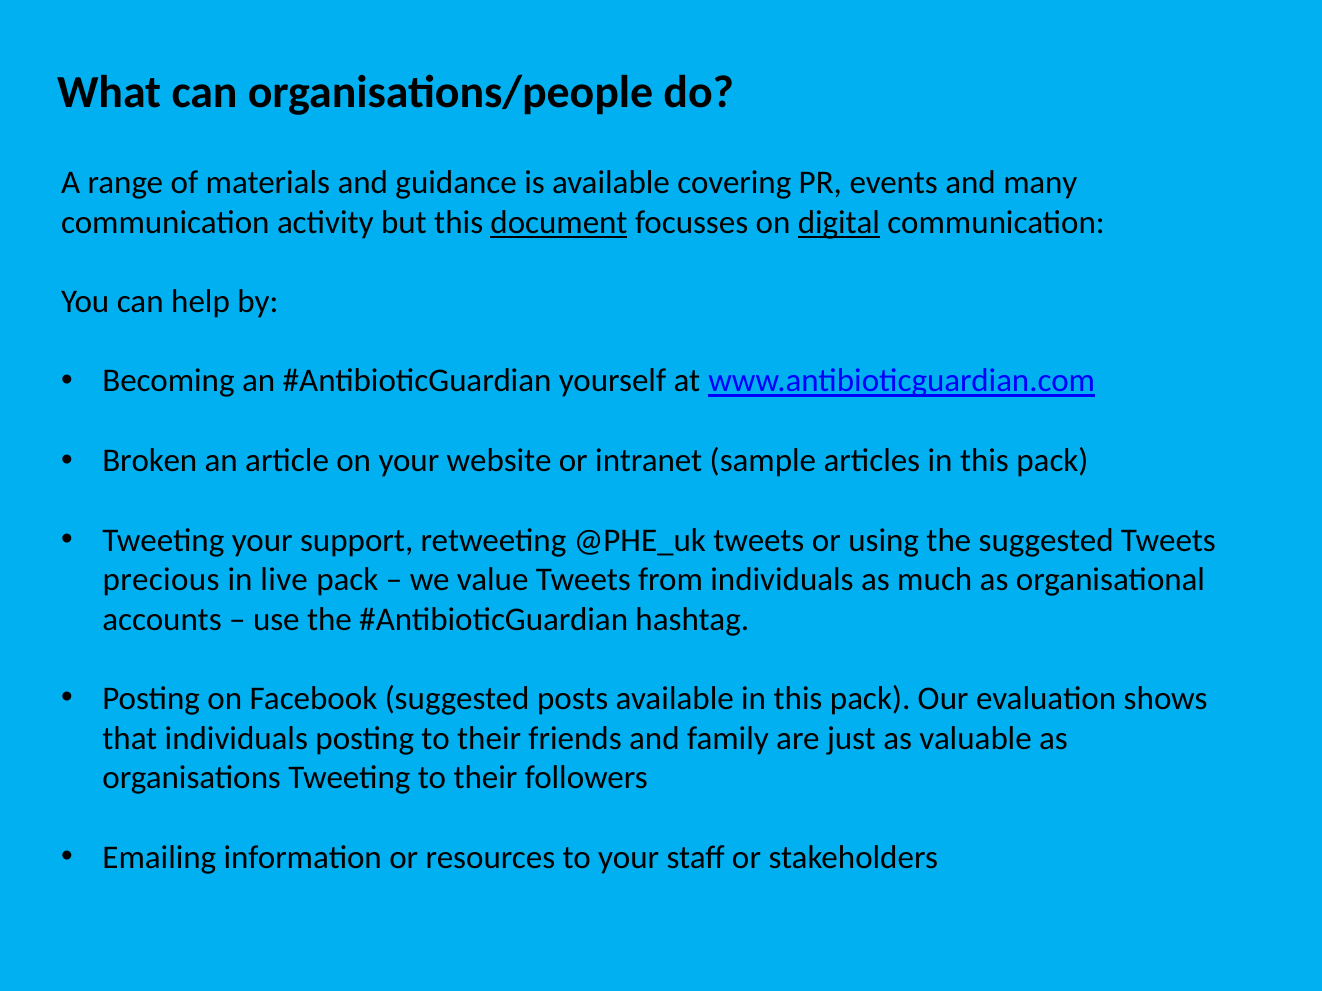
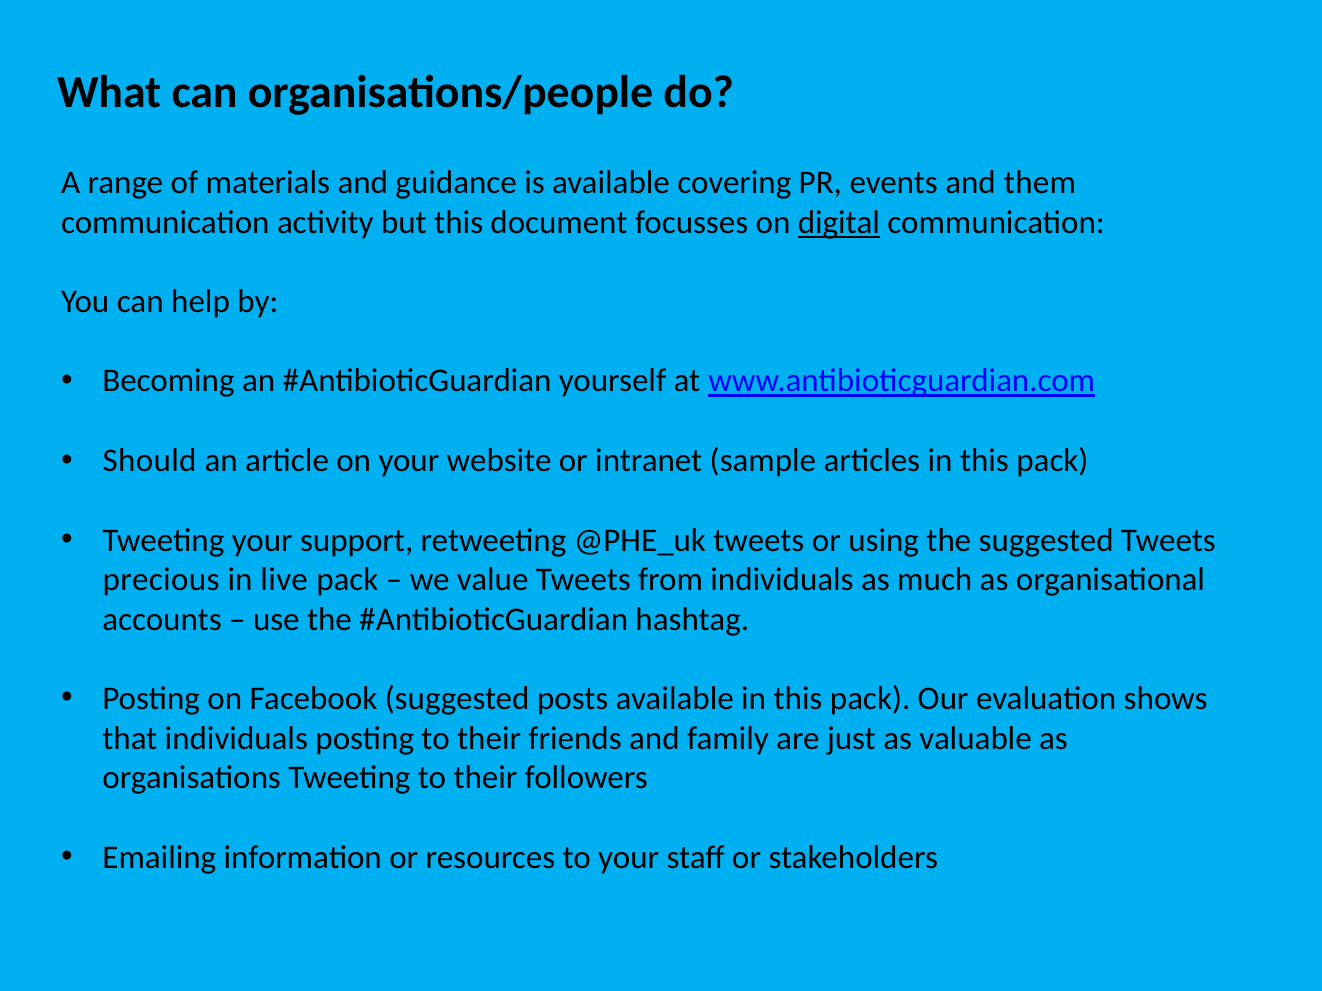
many: many -> them
document underline: present -> none
Broken: Broken -> Should
